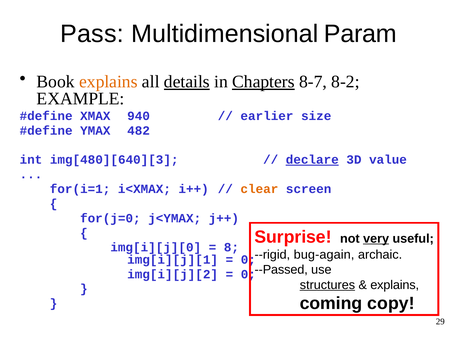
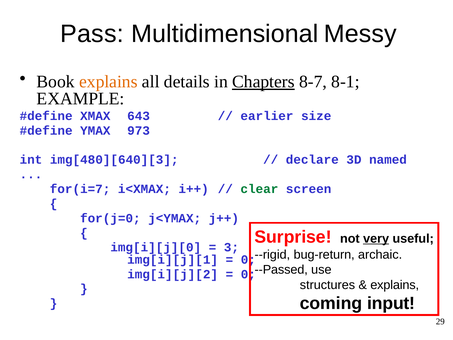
Param: Param -> Messy
details underline: present -> none
8-2: 8-2 -> 8-1
940: 940 -> 643
482: 482 -> 973
declare underline: present -> none
value: value -> named
for(i=1: for(i=1 -> for(i=7
clear colour: orange -> green
8: 8 -> 3
bug-again: bug-again -> bug-return
structures underline: present -> none
copy: copy -> input
